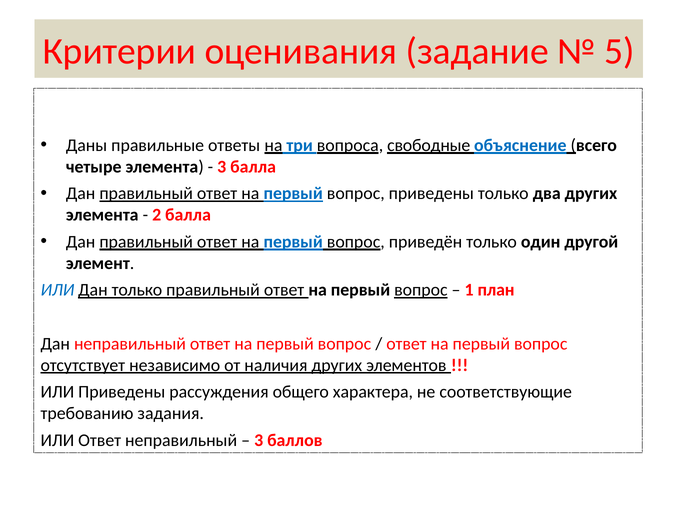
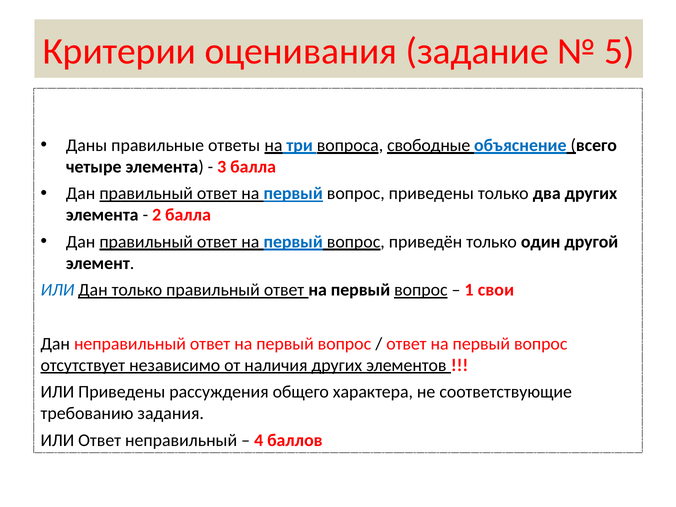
план: план -> свои
3 at (259, 440): 3 -> 4
